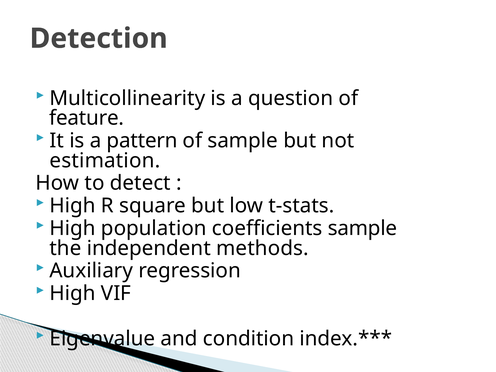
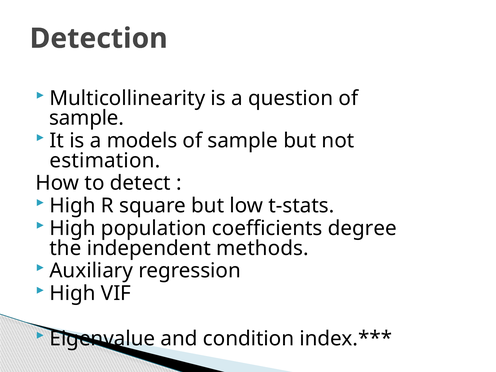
feature at (87, 118): feature -> sample
pattern: pattern -> models
coefficients sample: sample -> degree
